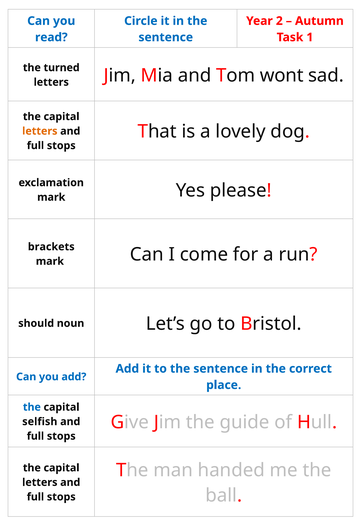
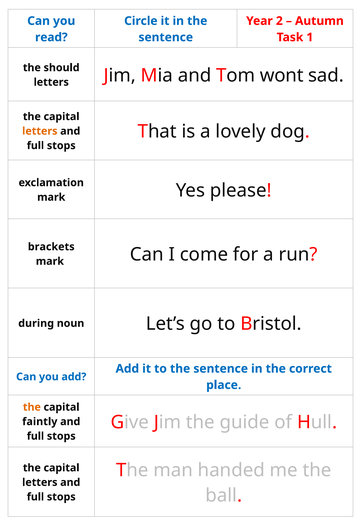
turned: turned -> should
should: should -> during
the at (32, 407) colour: blue -> orange
selfish: selfish -> faintly
